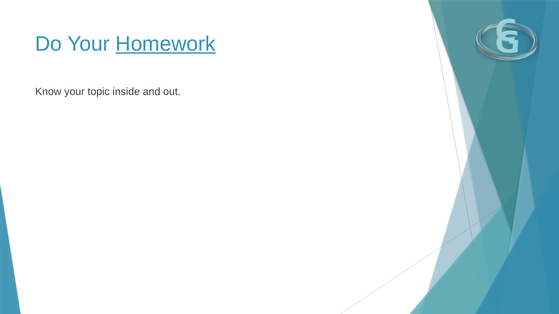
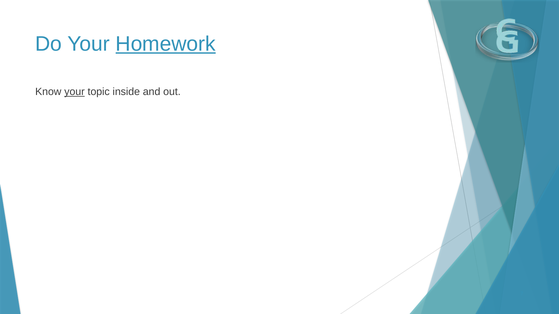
your at (74, 92) underline: none -> present
